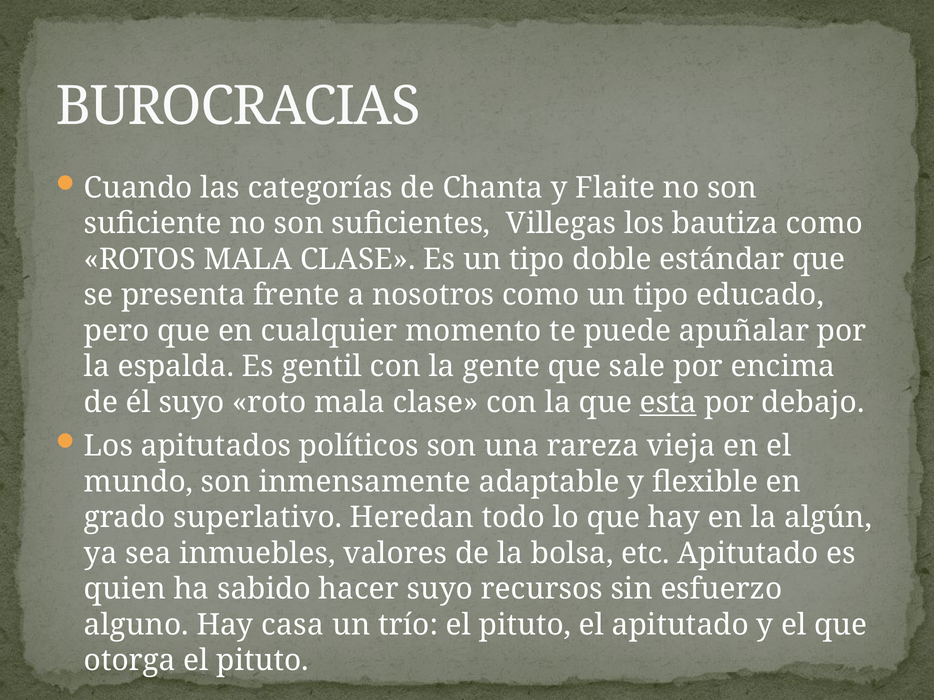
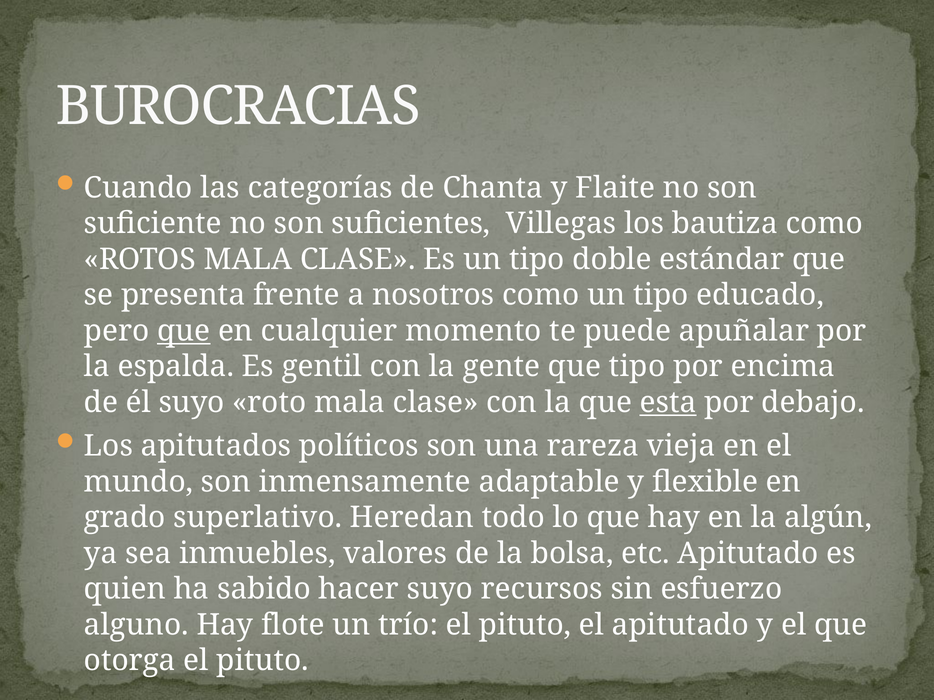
que at (184, 331) underline: none -> present
que sale: sale -> tipo
casa: casa -> flote
